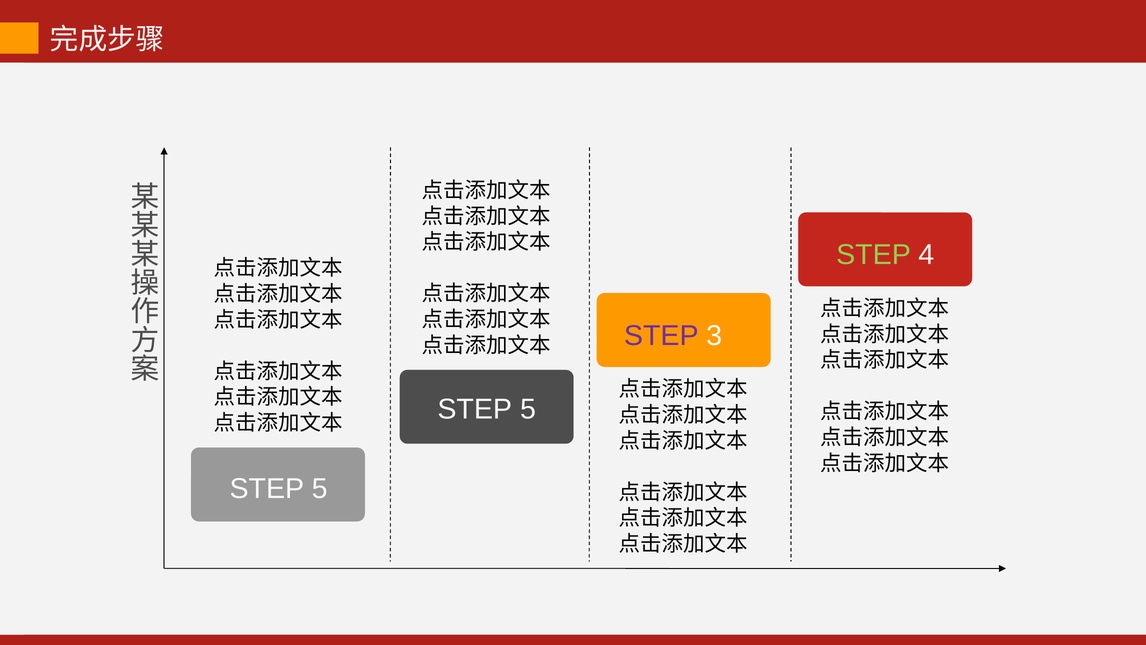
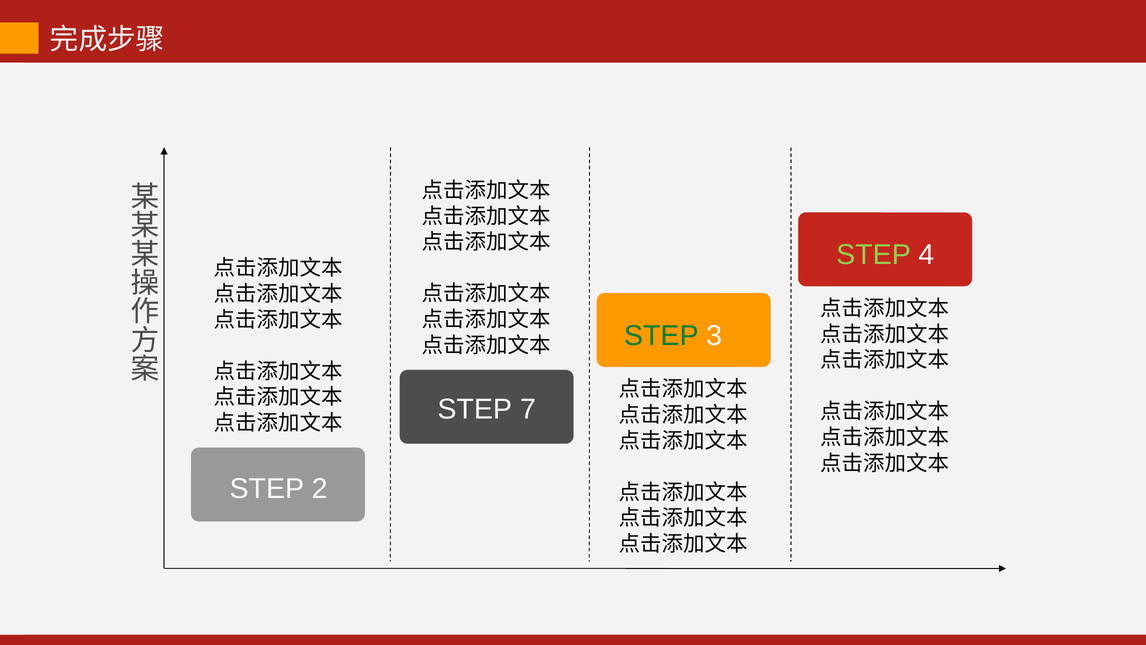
STEP at (661, 335) colour: purple -> green
5 at (528, 409): 5 -> 7
5 at (320, 488): 5 -> 2
